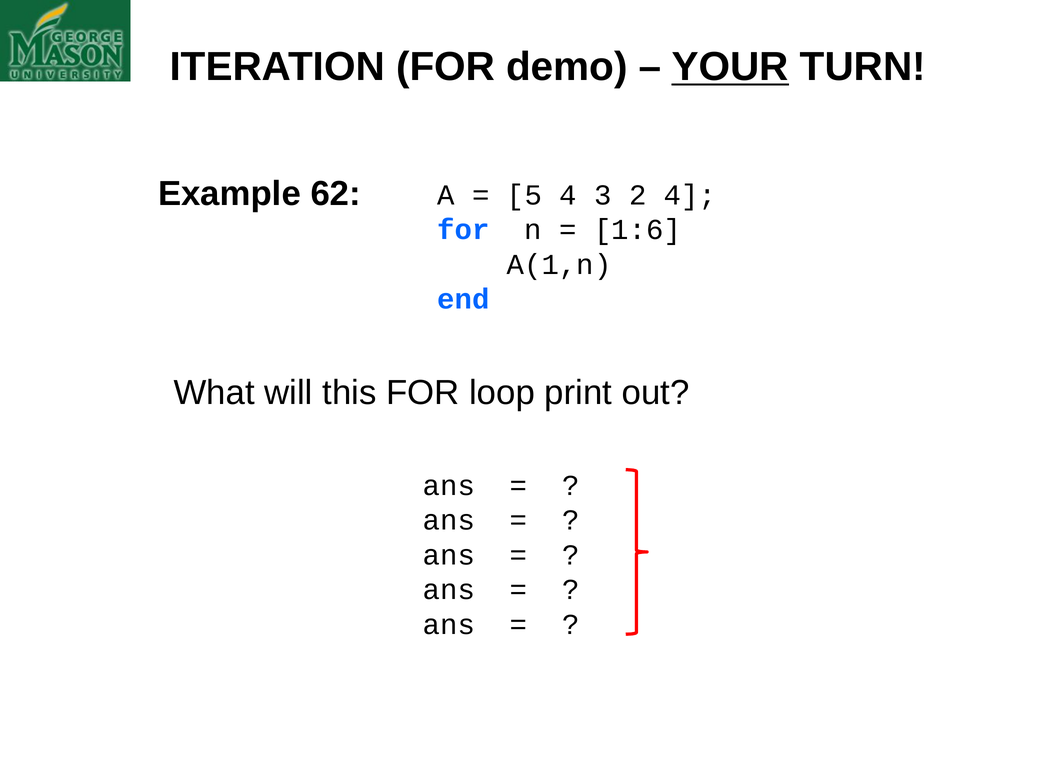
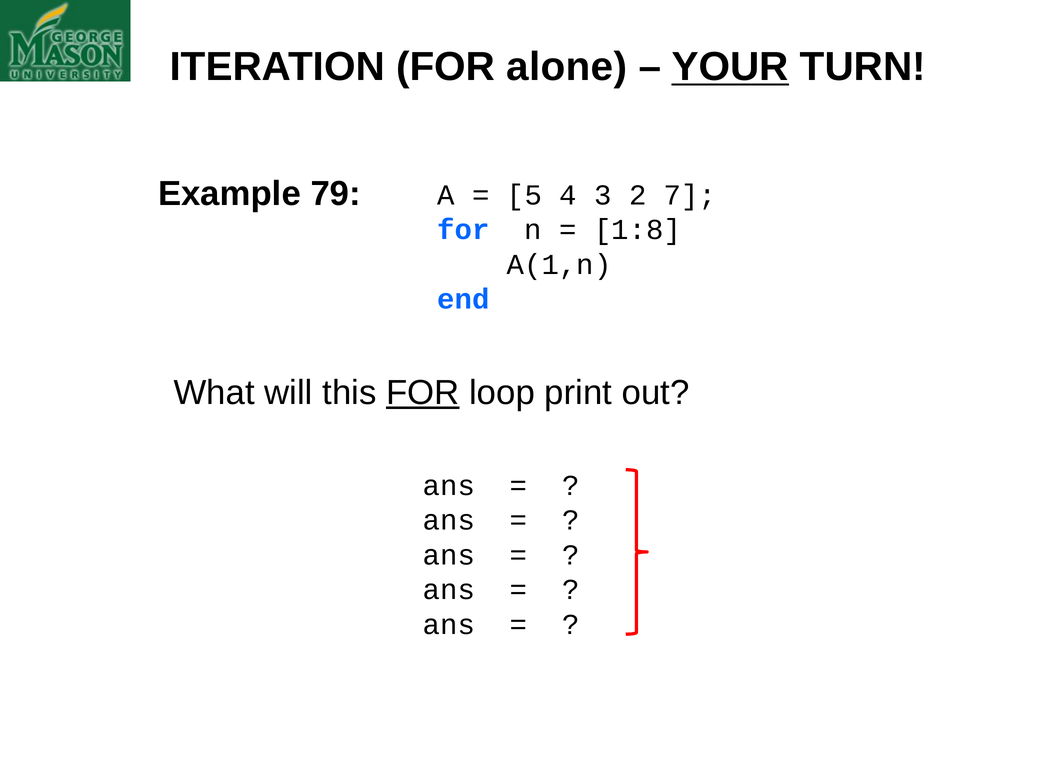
demo: demo -> alone
62: 62 -> 79
2 4: 4 -> 7
1:6: 1:6 -> 1:8
FOR at (423, 393) underline: none -> present
